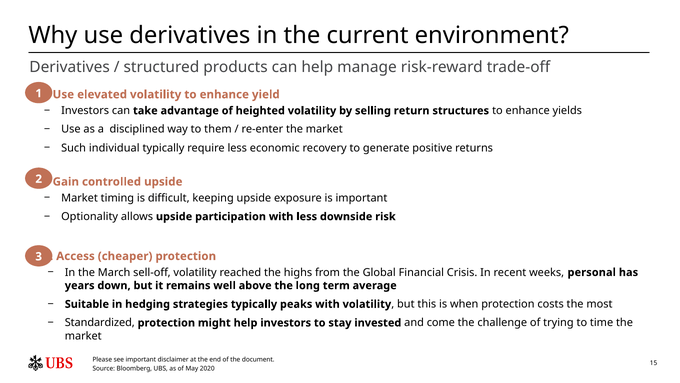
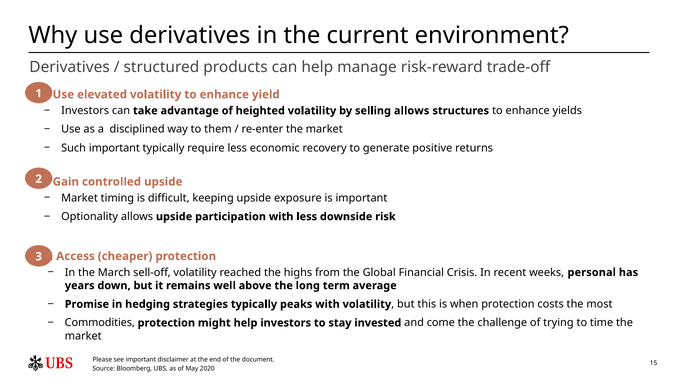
selling return: return -> allows
Such individual: individual -> important
Suitable: Suitable -> Promise
Standardized: Standardized -> Commodities
